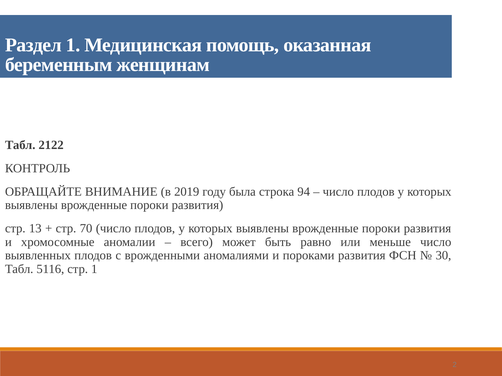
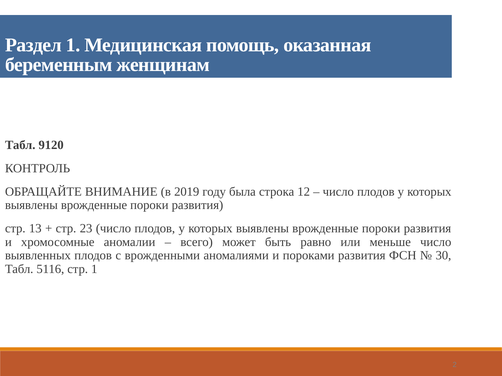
2122: 2122 -> 9120
94: 94 -> 12
70: 70 -> 23
